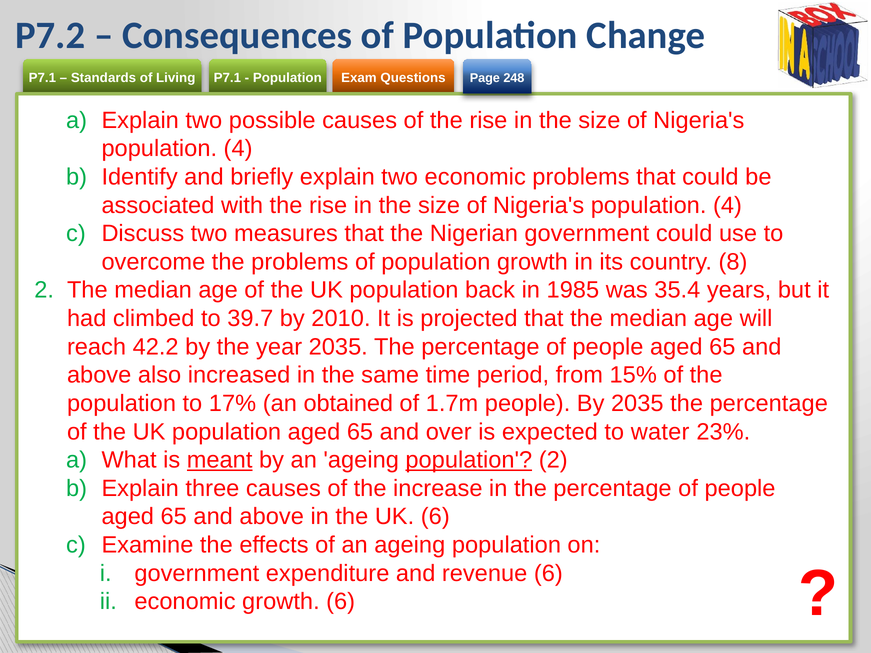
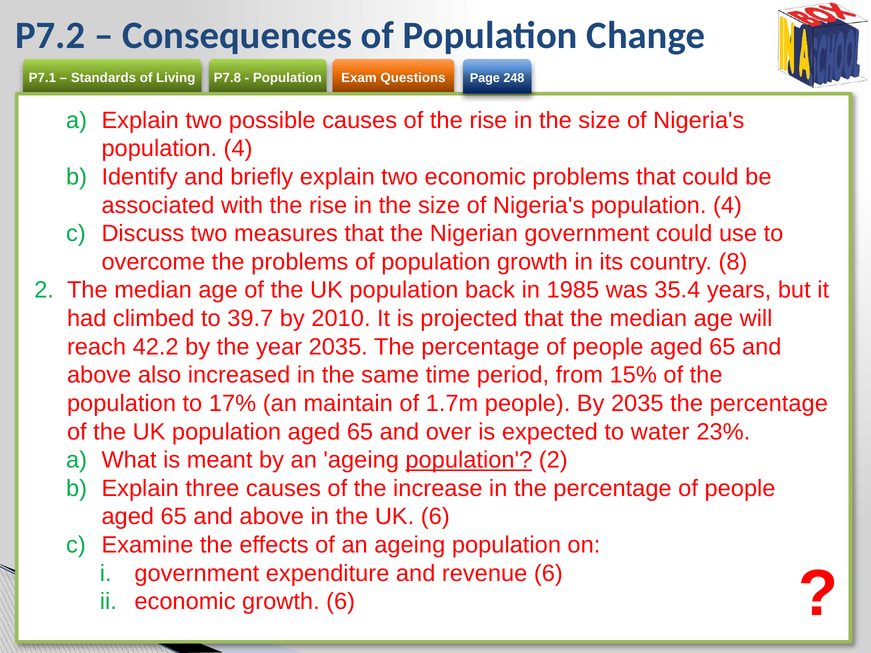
P7.1 at (227, 78): P7.1 -> P7.8
obtained: obtained -> maintain
meant underline: present -> none
